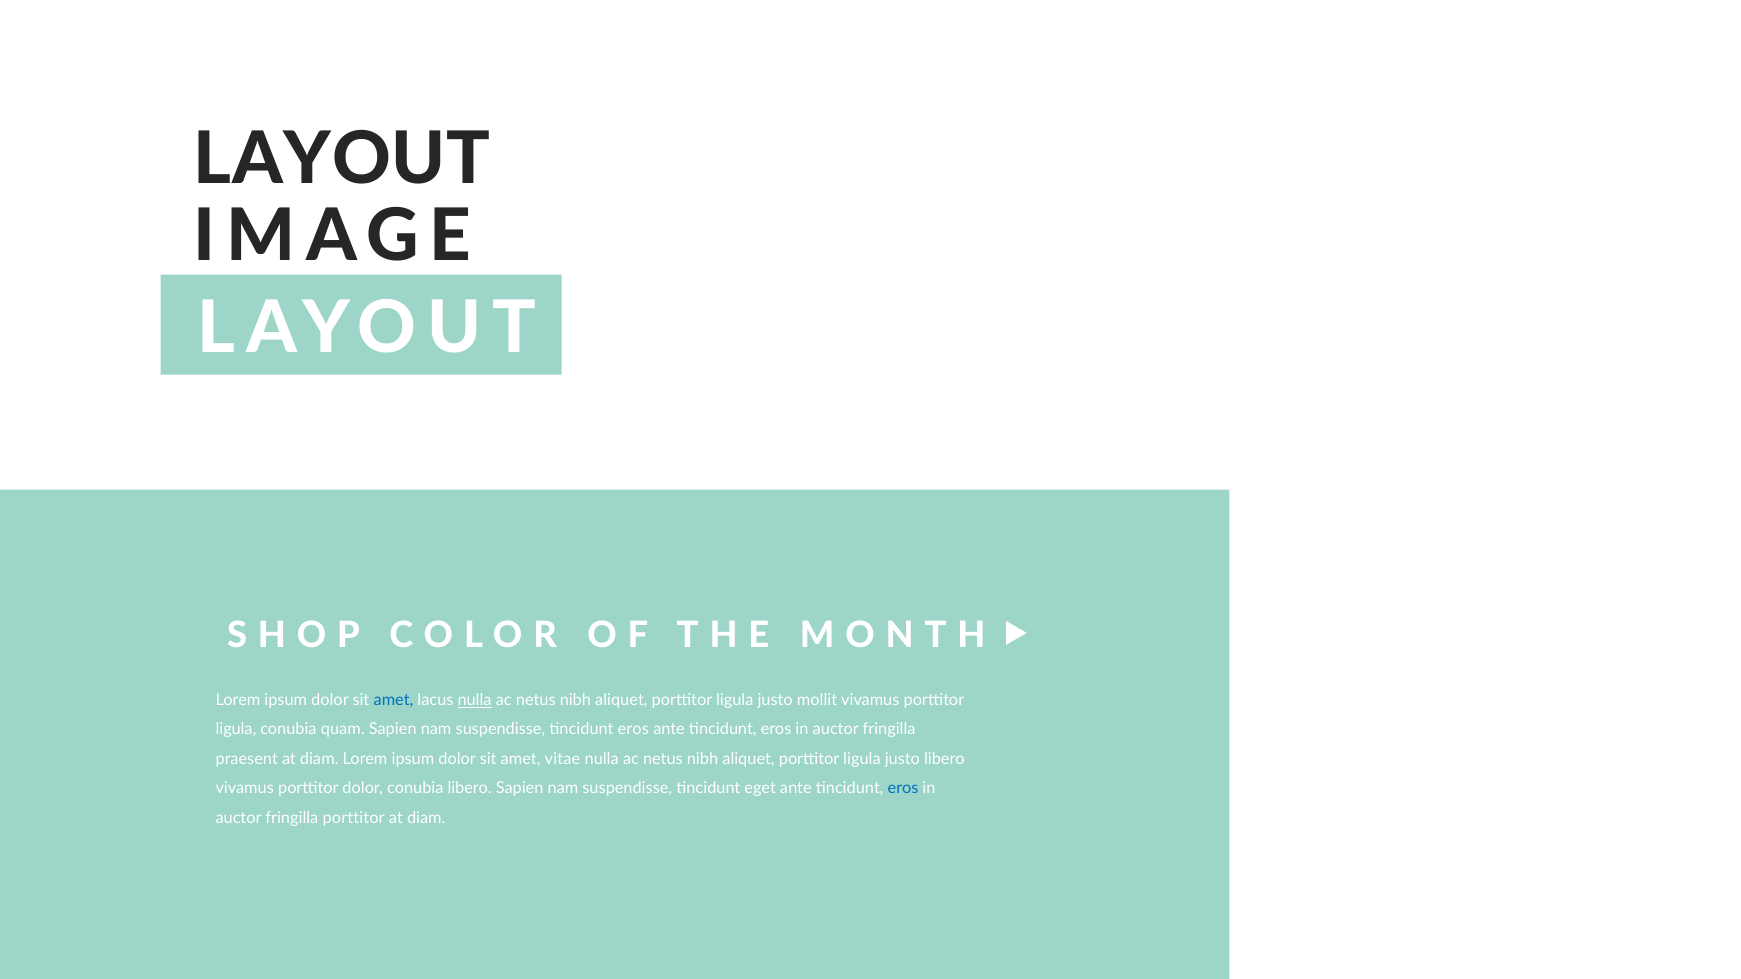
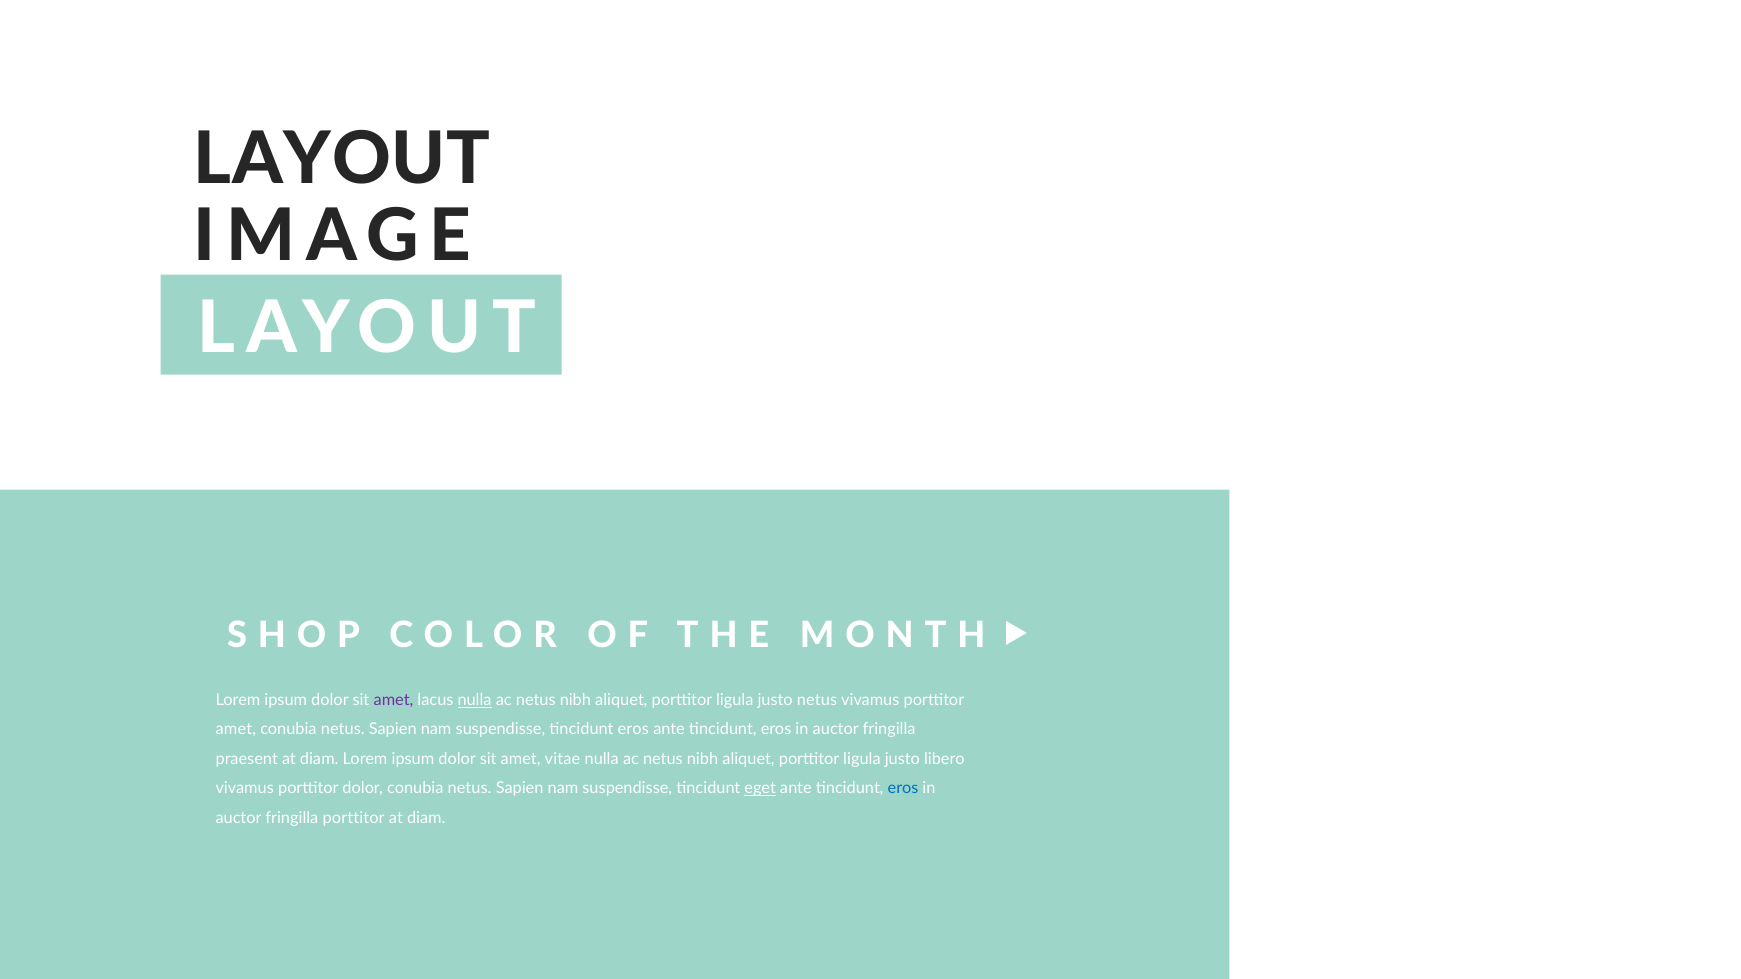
amet at (394, 700) colour: blue -> purple
justo mollit: mollit -> netus
ligula at (236, 730): ligula -> amet
quam at (343, 730): quam -> netus
dolor conubia libero: libero -> netus
eget underline: none -> present
